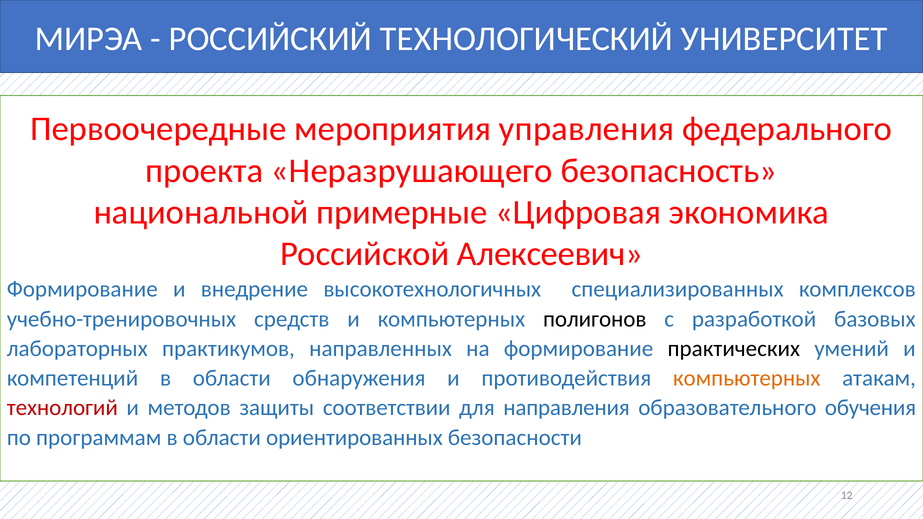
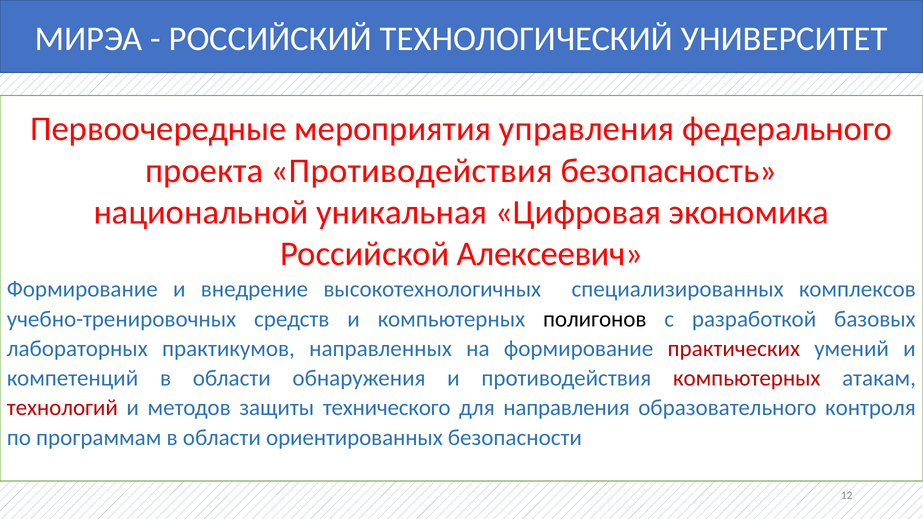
проекта Неразрушающего: Неразрушающего -> Противодействия
примерные: примерные -> уникальная
практических colour: black -> red
компьютерных at (747, 378) colour: orange -> red
соответствии: соответствии -> технического
обучения: обучения -> контроля
